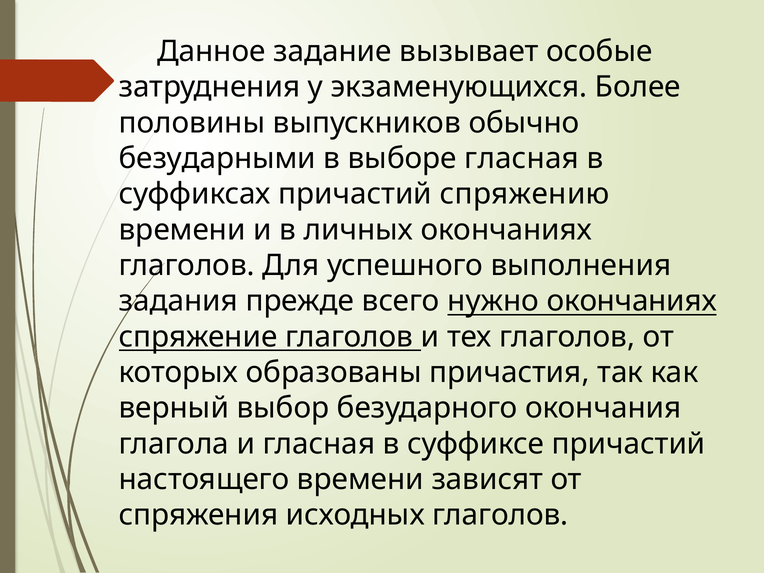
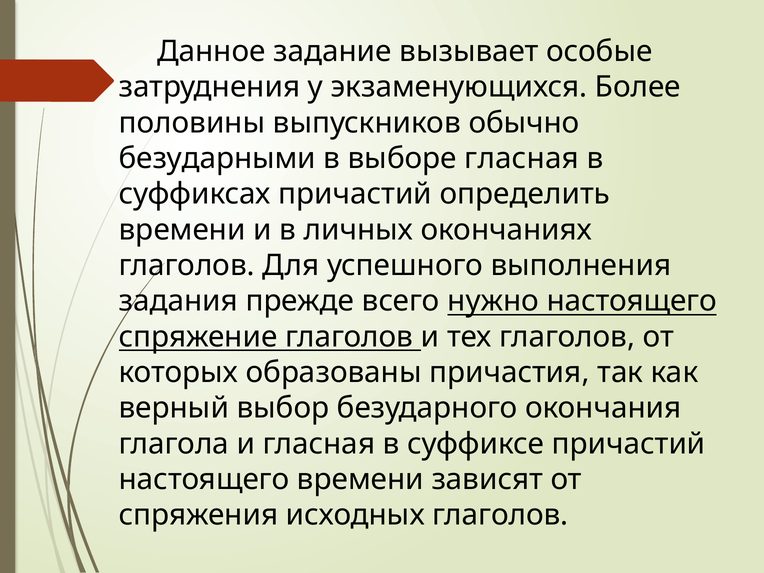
спряжению: спряжению -> определить
нужно окончаниях: окончаниях -> настоящего
